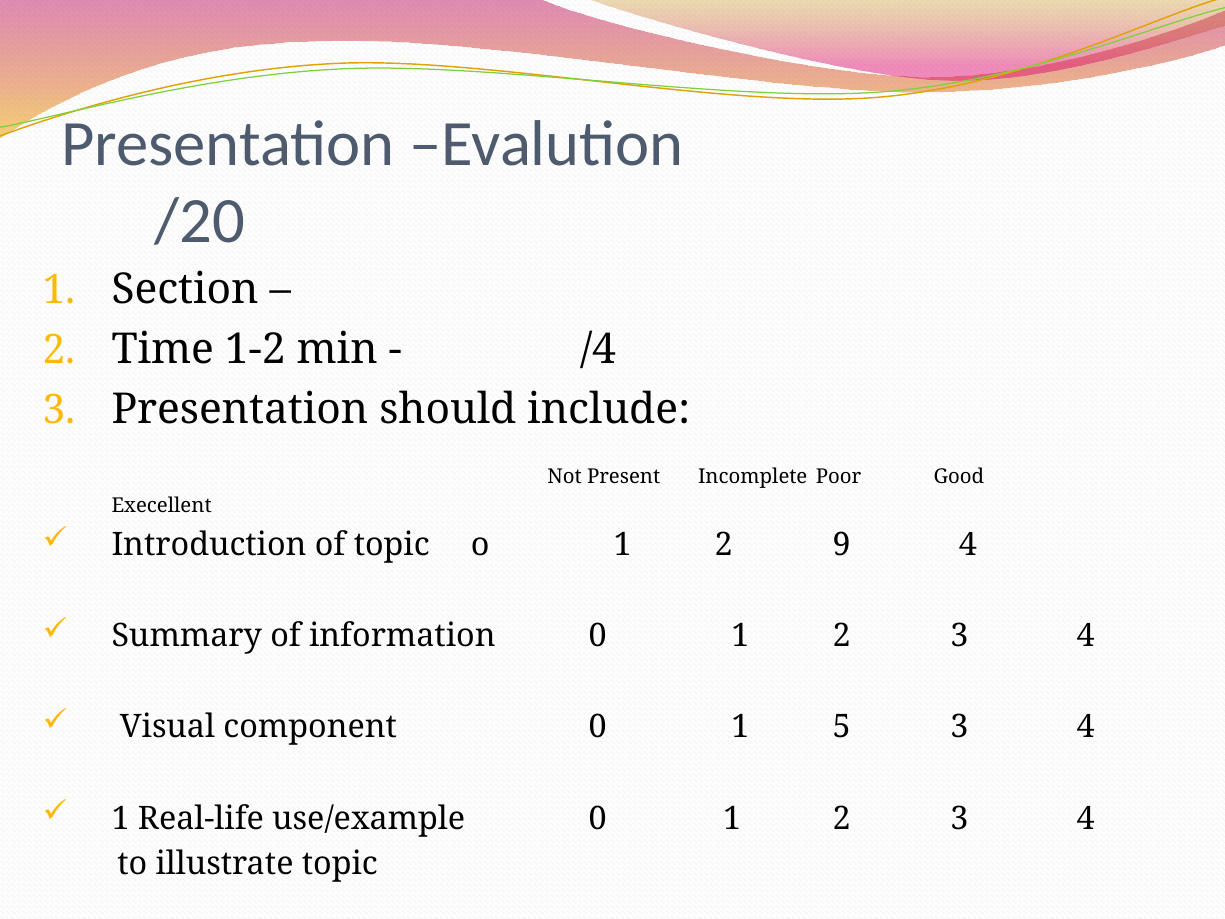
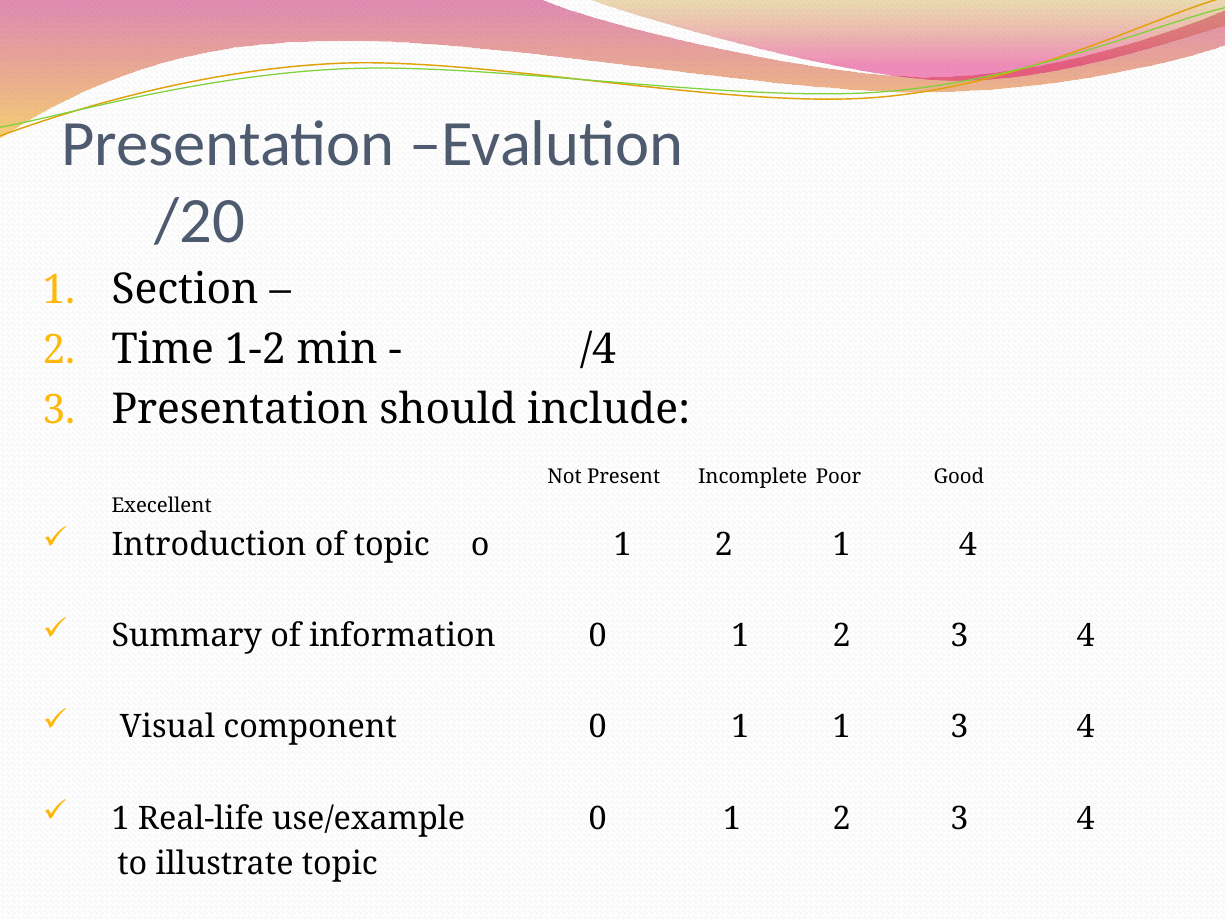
2 9: 9 -> 1
1 5: 5 -> 1
